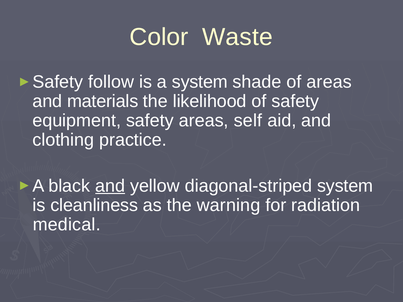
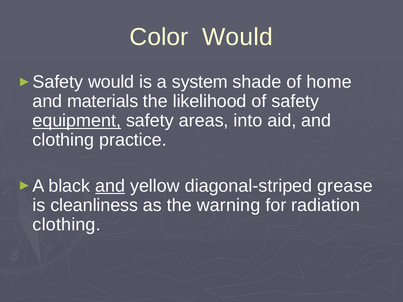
Color Waste: Waste -> Would
follow at (111, 82): follow -> would
of areas: areas -> home
equipment underline: none -> present
self: self -> into
diagonal-striped system: system -> grease
medical at (67, 225): medical -> clothing
